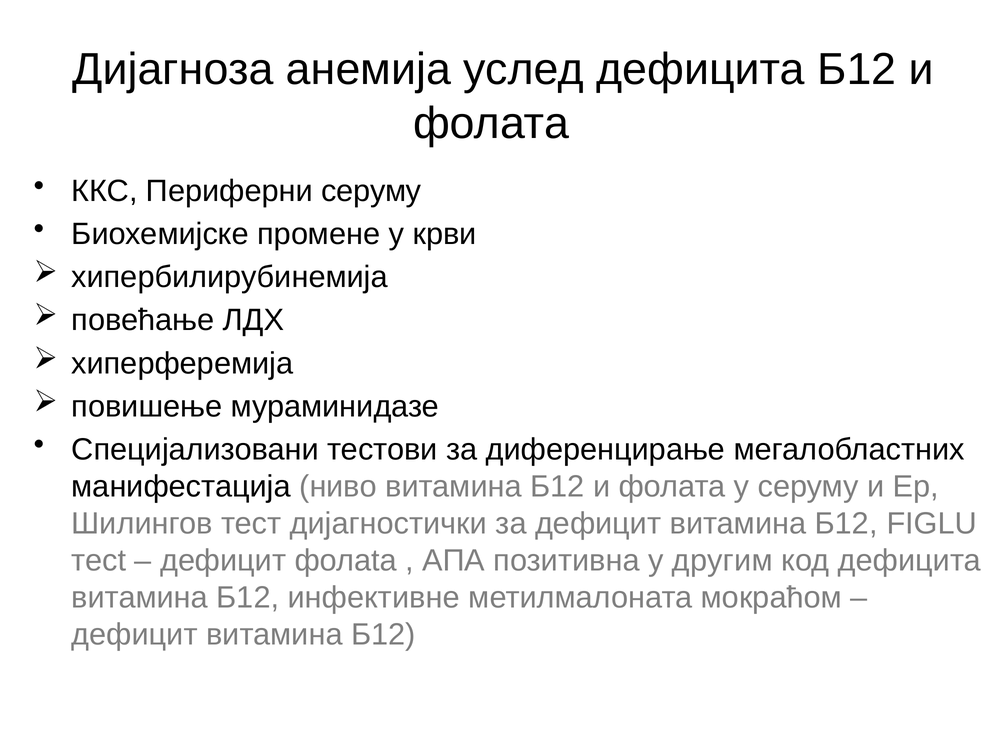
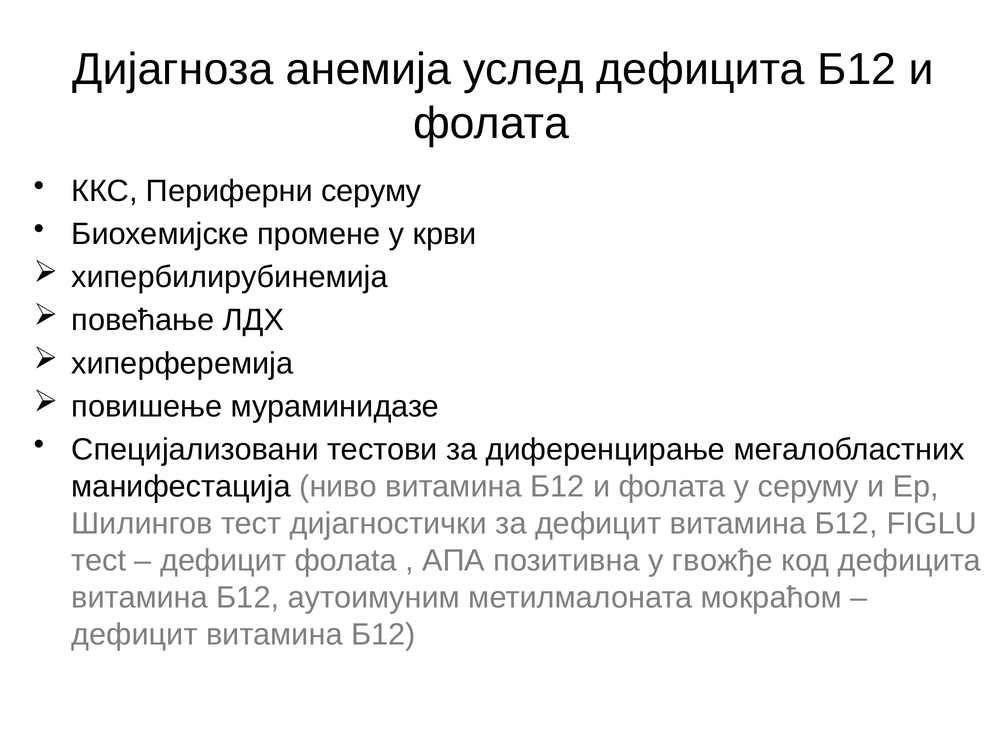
другим: другим -> гвожђе
инфективне: инфективне -> аутоимуним
